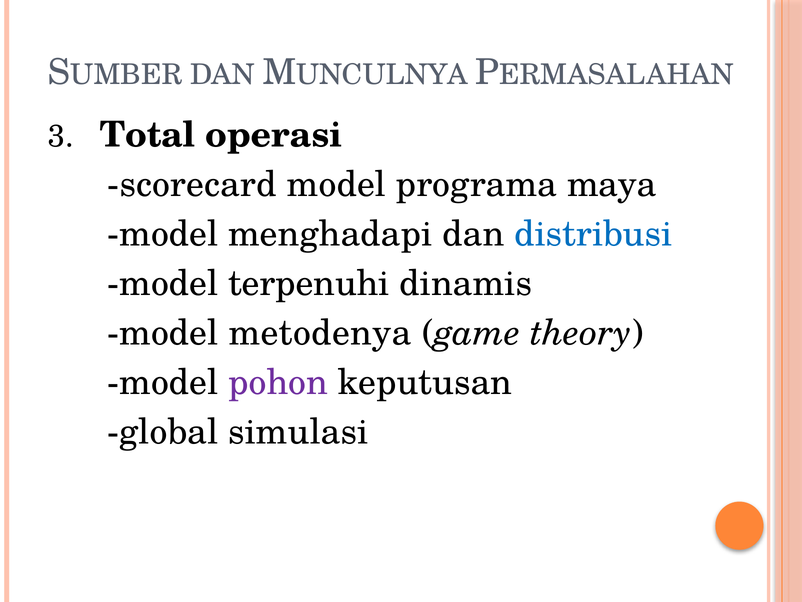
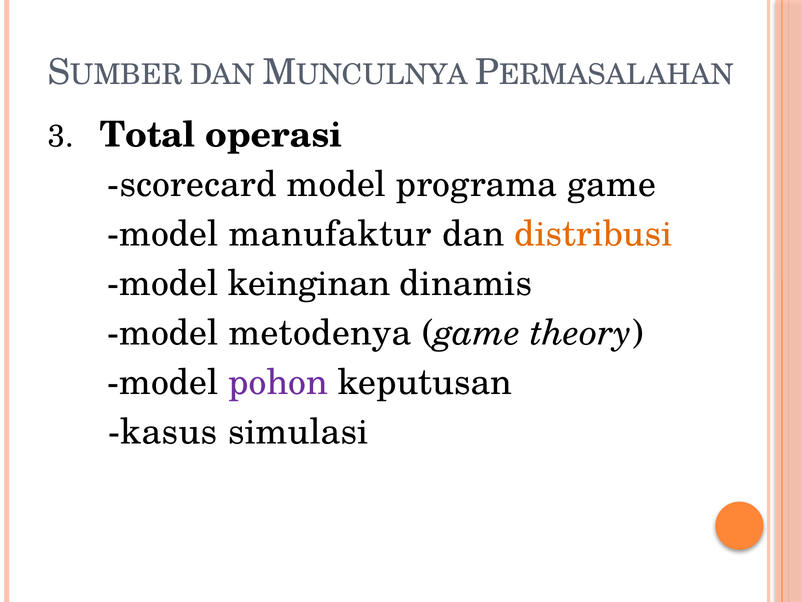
programa maya: maya -> game
menghadapi: menghadapi -> manufaktur
distribusi colour: blue -> orange
terpenuhi: terpenuhi -> keinginan
global: global -> kasus
